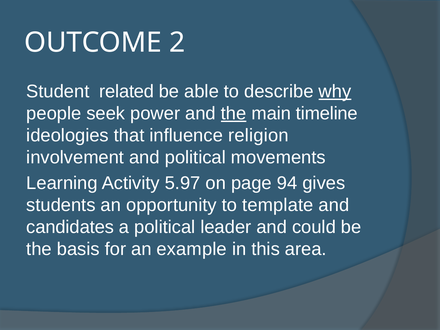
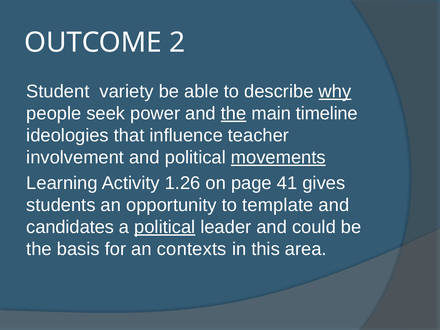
related: related -> variety
religion: religion -> teacher
movements underline: none -> present
5.97: 5.97 -> 1.26
94: 94 -> 41
political at (165, 227) underline: none -> present
example: example -> contexts
